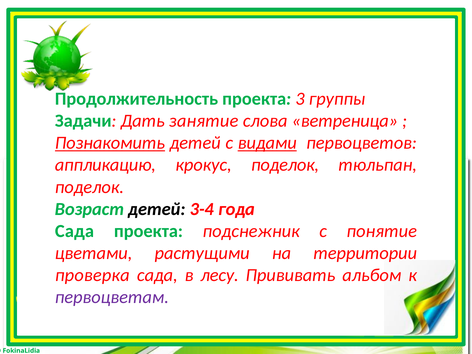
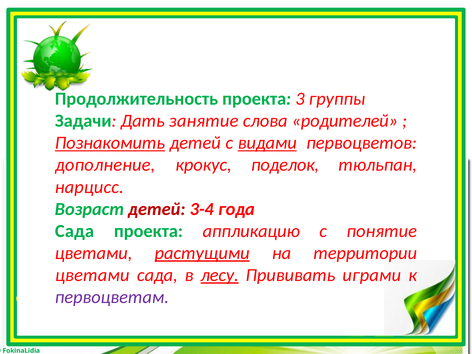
ветреница: ветреница -> родителей
аппликацию: аппликацию -> дополнение
поделок at (89, 187): поделок -> нарцисс
детей at (157, 209) colour: black -> red
подснежник: подснежник -> аппликацию
растущими underline: none -> present
проверка at (92, 275): проверка -> цветами
лесу underline: none -> present
альбом: альбом -> играми
